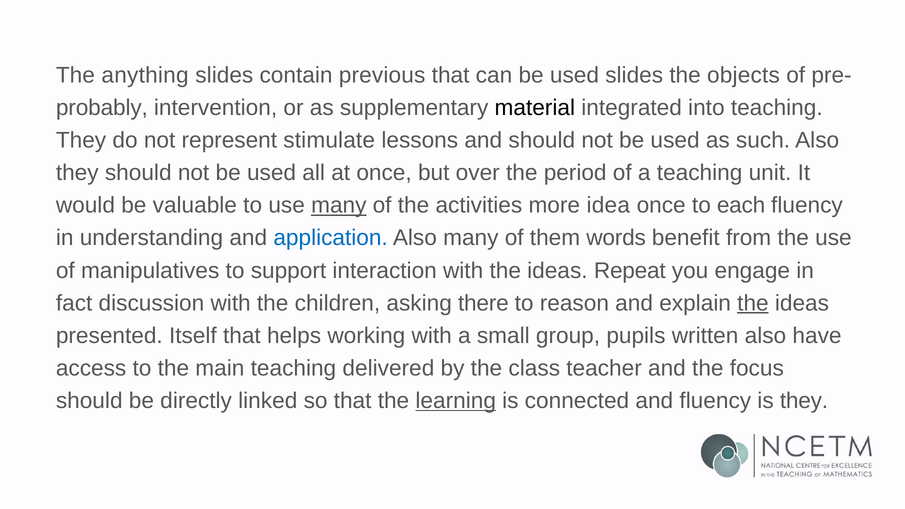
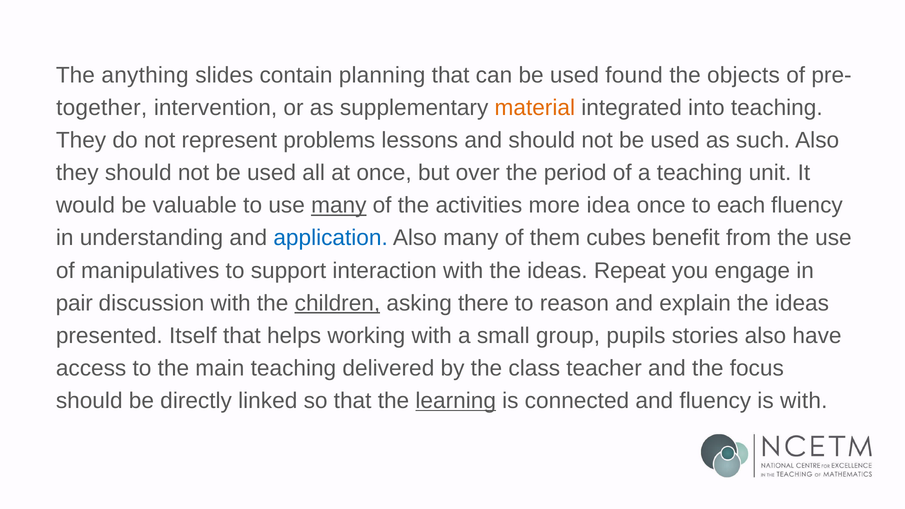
previous: previous -> planning
used slides: slides -> found
probably: probably -> together
material colour: black -> orange
stimulate: stimulate -> problems
words: words -> cubes
fact: fact -> pair
children underline: none -> present
the at (753, 303) underline: present -> none
written: written -> stories
is they: they -> with
